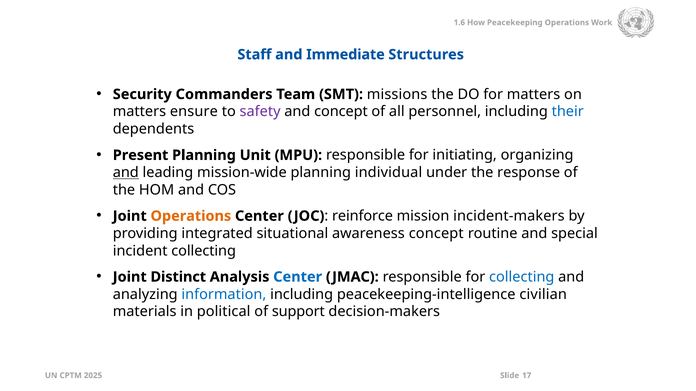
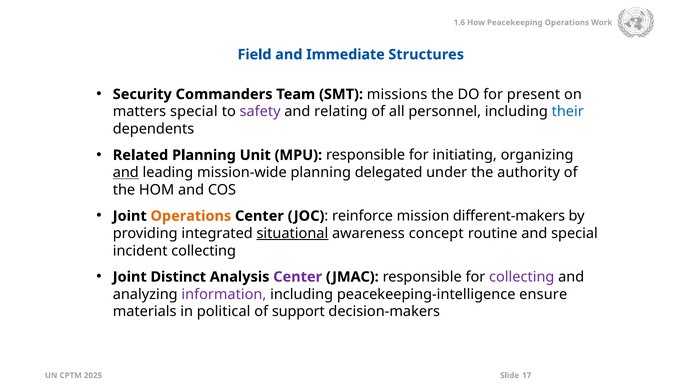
Staff: Staff -> Field
for matters: matters -> present
matters ensure: ensure -> special
and concept: concept -> relating
Present: Present -> Related
individual: individual -> delegated
response: response -> authority
incident-makers: incident-makers -> different-makers
situational underline: none -> present
Center at (298, 277) colour: blue -> purple
collecting at (522, 277) colour: blue -> purple
information colour: blue -> purple
civilian: civilian -> ensure
